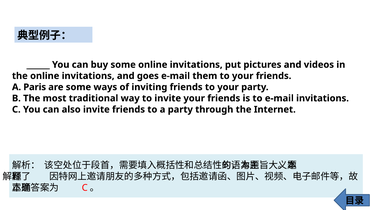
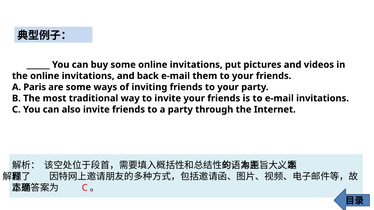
goes: goes -> back
